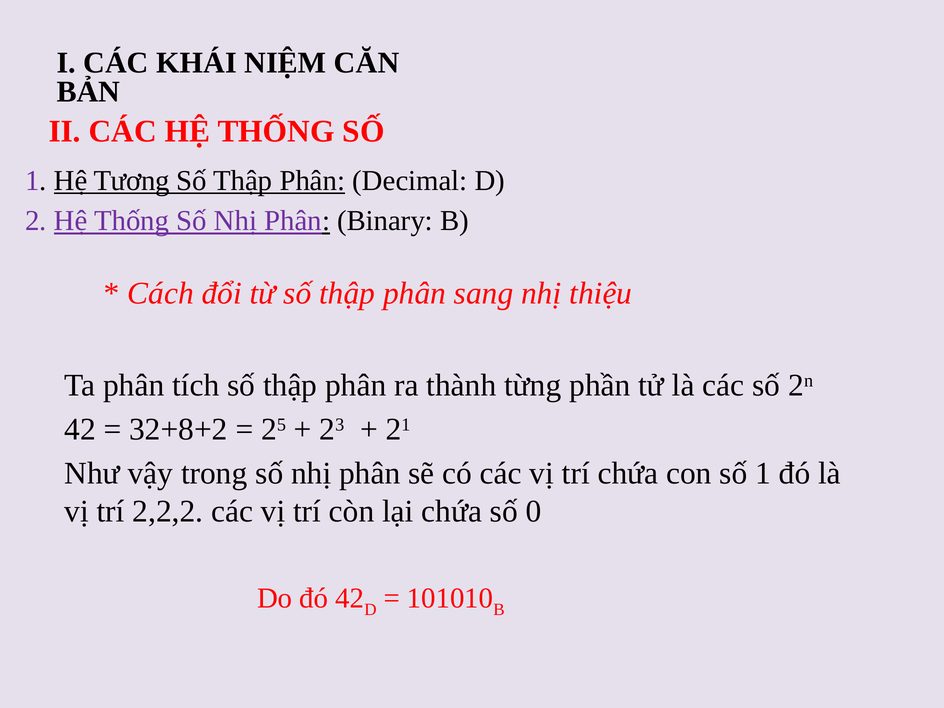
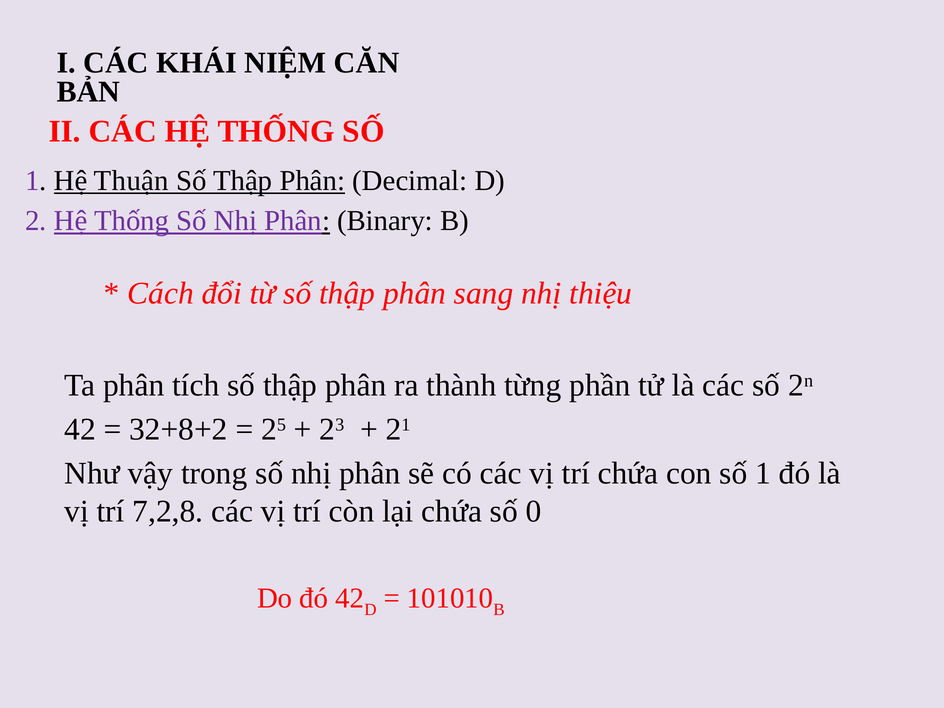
Tương: Tương -> Thuận
2,2,2: 2,2,2 -> 7,2,8
